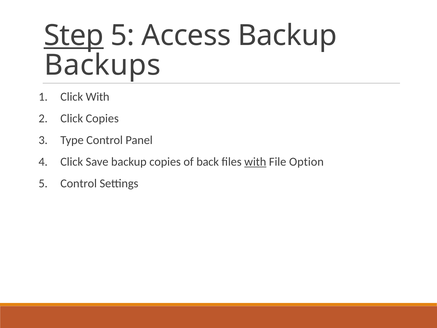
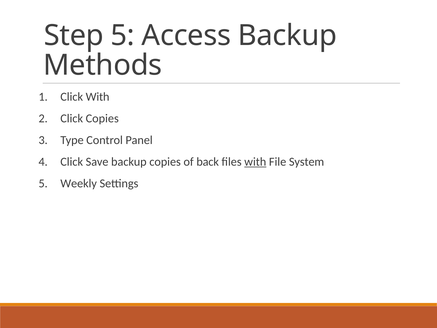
Step underline: present -> none
Backups: Backups -> Methods
Option: Option -> System
5 Control: Control -> Weekly
